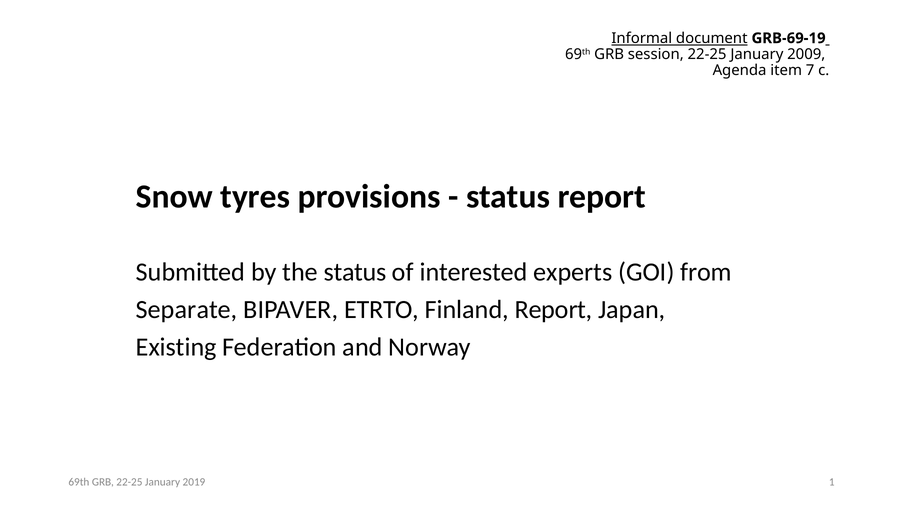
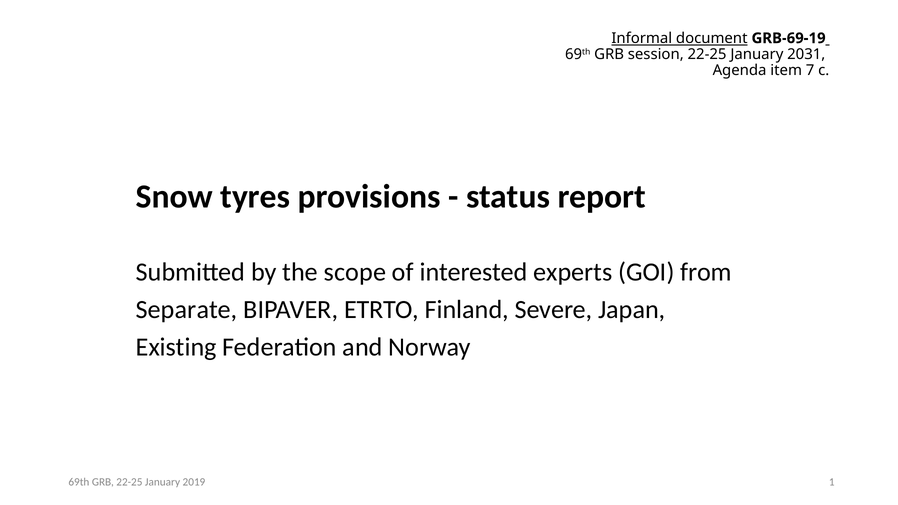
2009: 2009 -> 2031
the status: status -> scope
Finland Report: Report -> Severe
